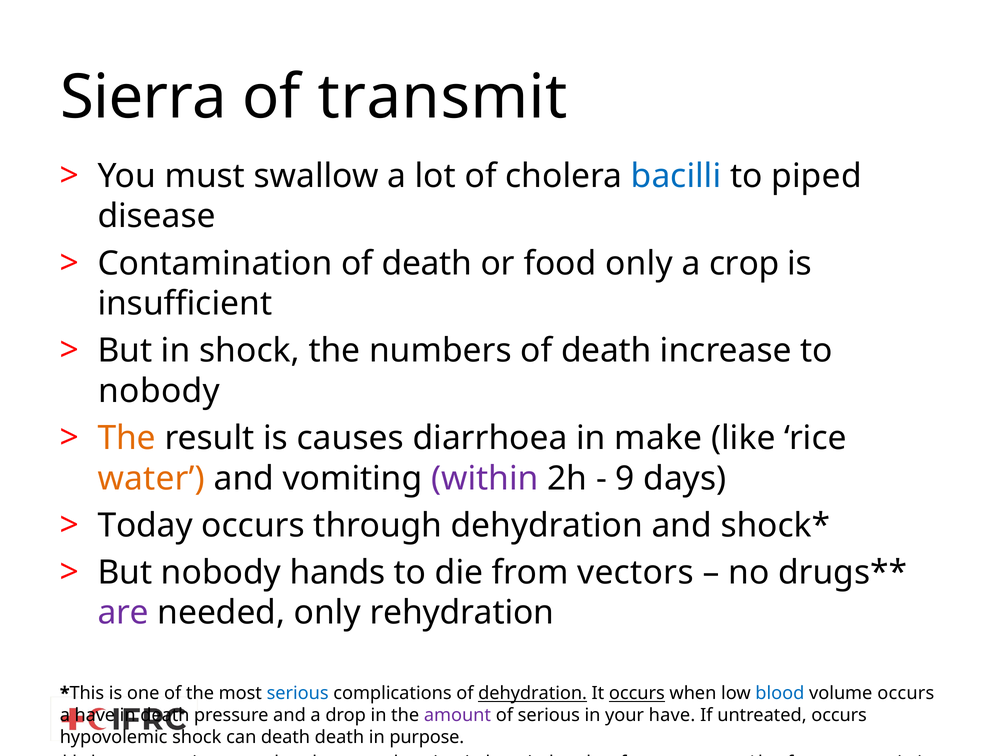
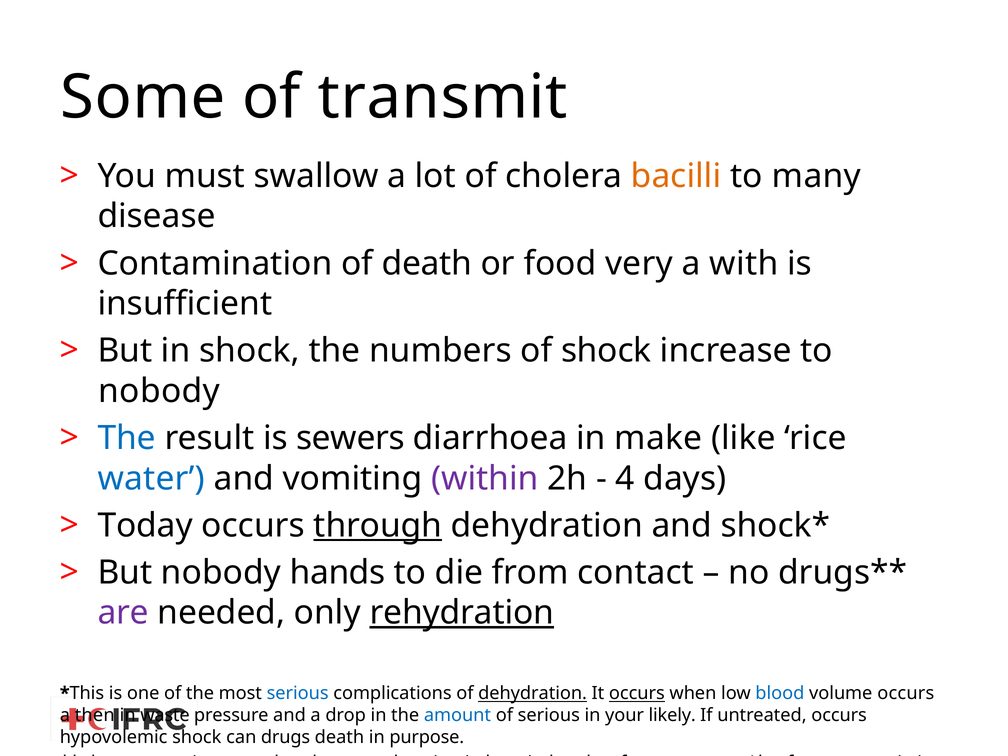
Sierra: Sierra -> Some
bacilli colour: blue -> orange
piped: piped -> many
food only: only -> very
crop: crop -> with
numbers of death: death -> shock
The at (127, 438) colour: orange -> blue
causes: causes -> sewers
water colour: orange -> blue
9: 9 -> 4
through underline: none -> present
vectors: vectors -> contact
rehydration underline: none -> present
a have: have -> then
in death: death -> waste
amount colour: purple -> blue
your have: have -> likely
can death: death -> drugs
